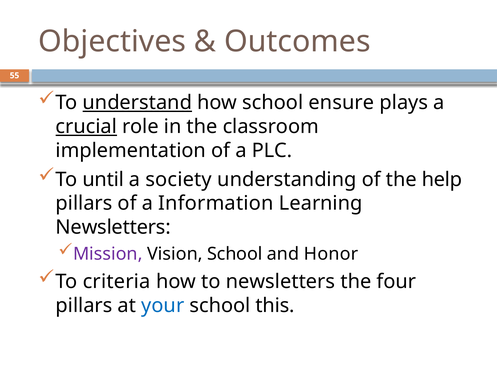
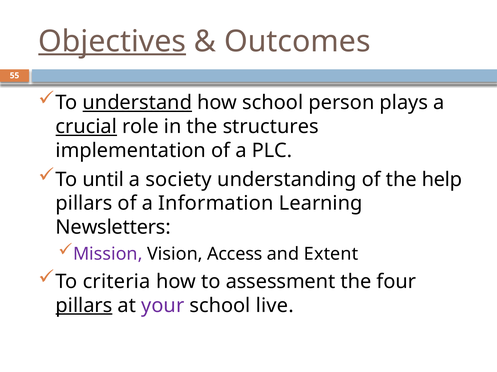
Objectives underline: none -> present
ensure: ensure -> person
classroom: classroom -> structures
Vision School: School -> Access
Honor: Honor -> Extent
to newsletters: newsletters -> assessment
pillars at (84, 306) underline: none -> present
your colour: blue -> purple
this: this -> live
